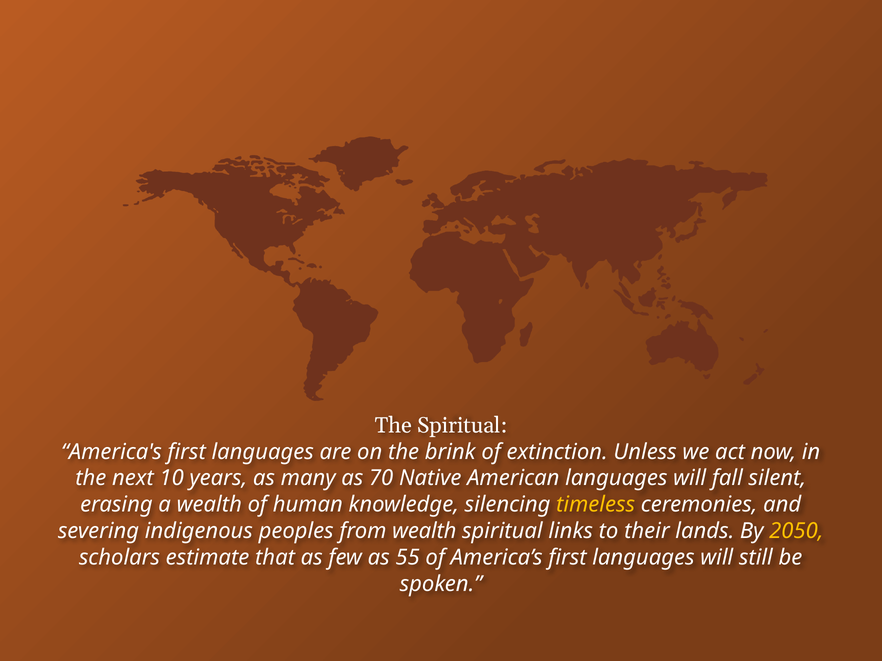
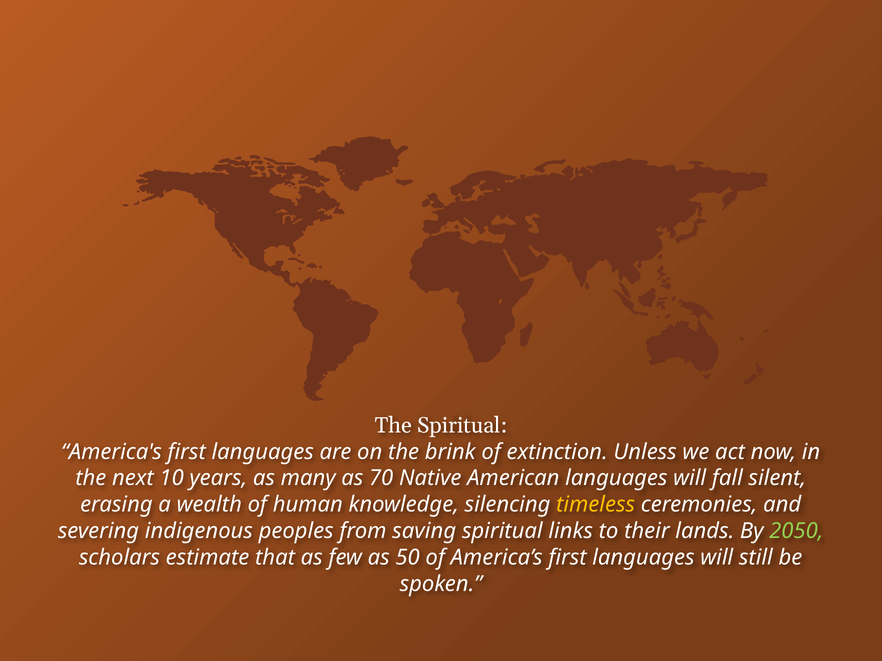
from wealth: wealth -> saving
2050 colour: yellow -> light green
55: 55 -> 50
